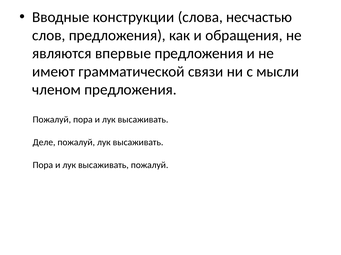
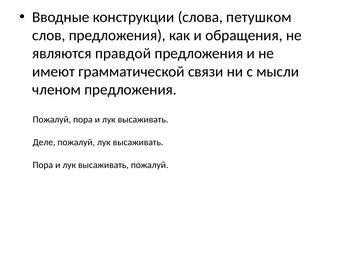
несчастью: несчастью -> петушком
впервые: впервые -> правдой
